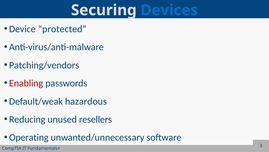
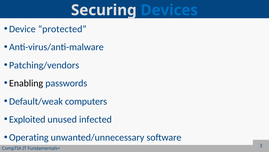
Enabling colour: red -> black
hazardous: hazardous -> computers
Reducing: Reducing -> Exploited
resellers: resellers -> infected
